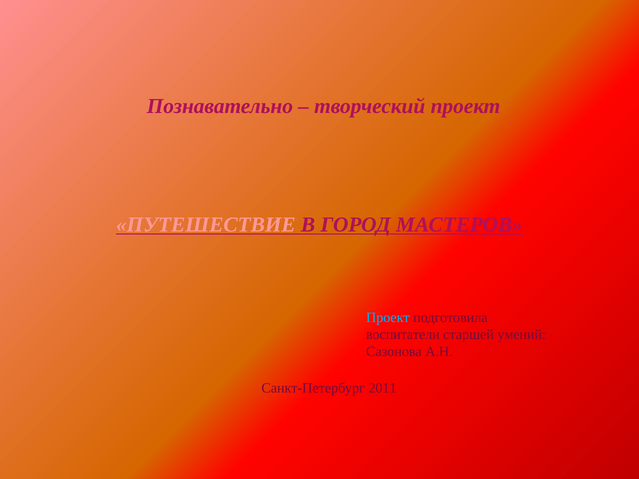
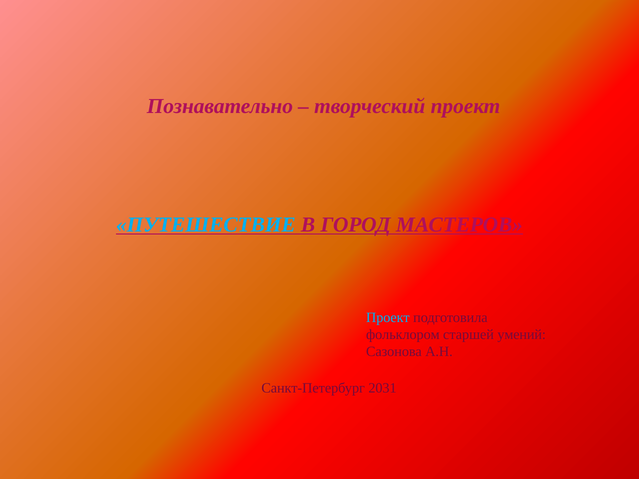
ПУТЕШЕСТВИЕ colour: pink -> light blue
воспитатели: воспитатели -> фольклором
2011: 2011 -> 2031
